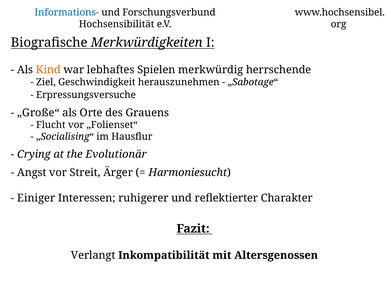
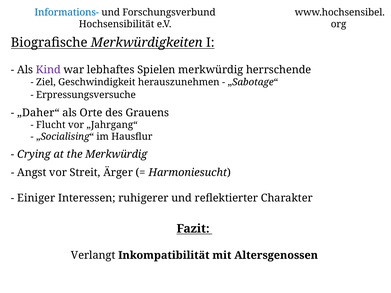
Kind colour: orange -> purple
„Große“: „Große“ -> „Daher“
„Folienset“: „Folienset“ -> „Jahrgang“
the Evolutionär: Evolutionär -> Merkwürdig
